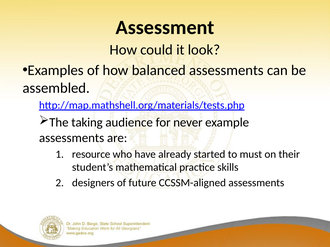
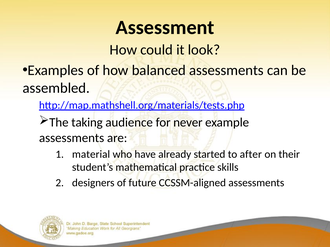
resource: resource -> material
must: must -> after
